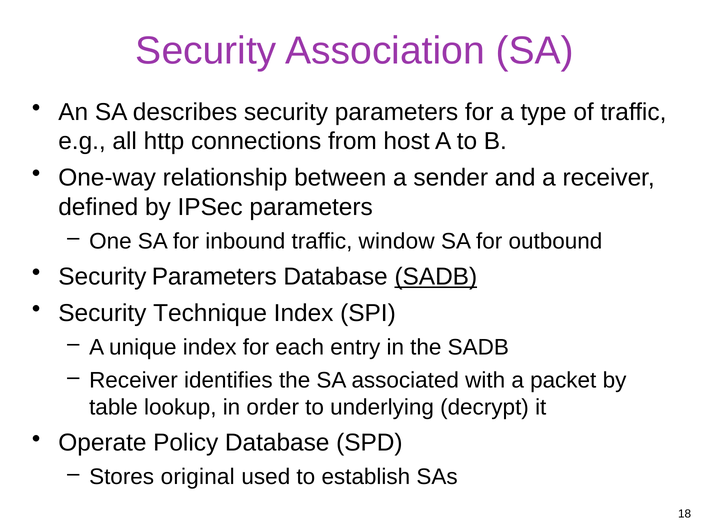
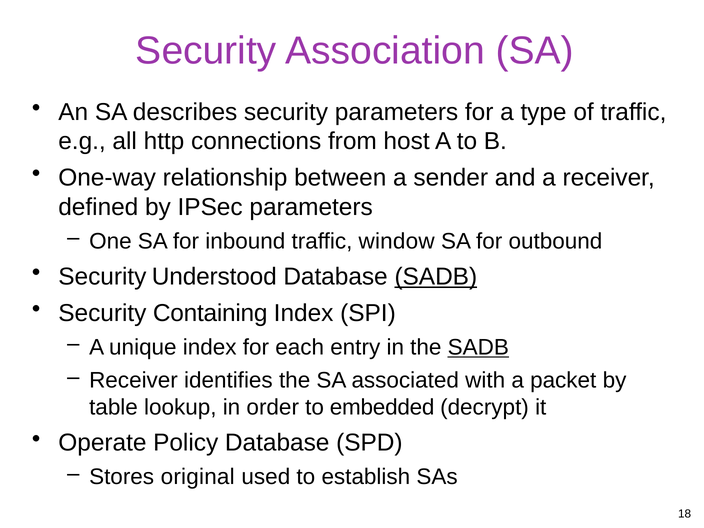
Parameters at (214, 277): Parameters -> Understood
Technique: Technique -> Containing
SADB at (478, 347) underline: none -> present
underlying: underlying -> embedded
